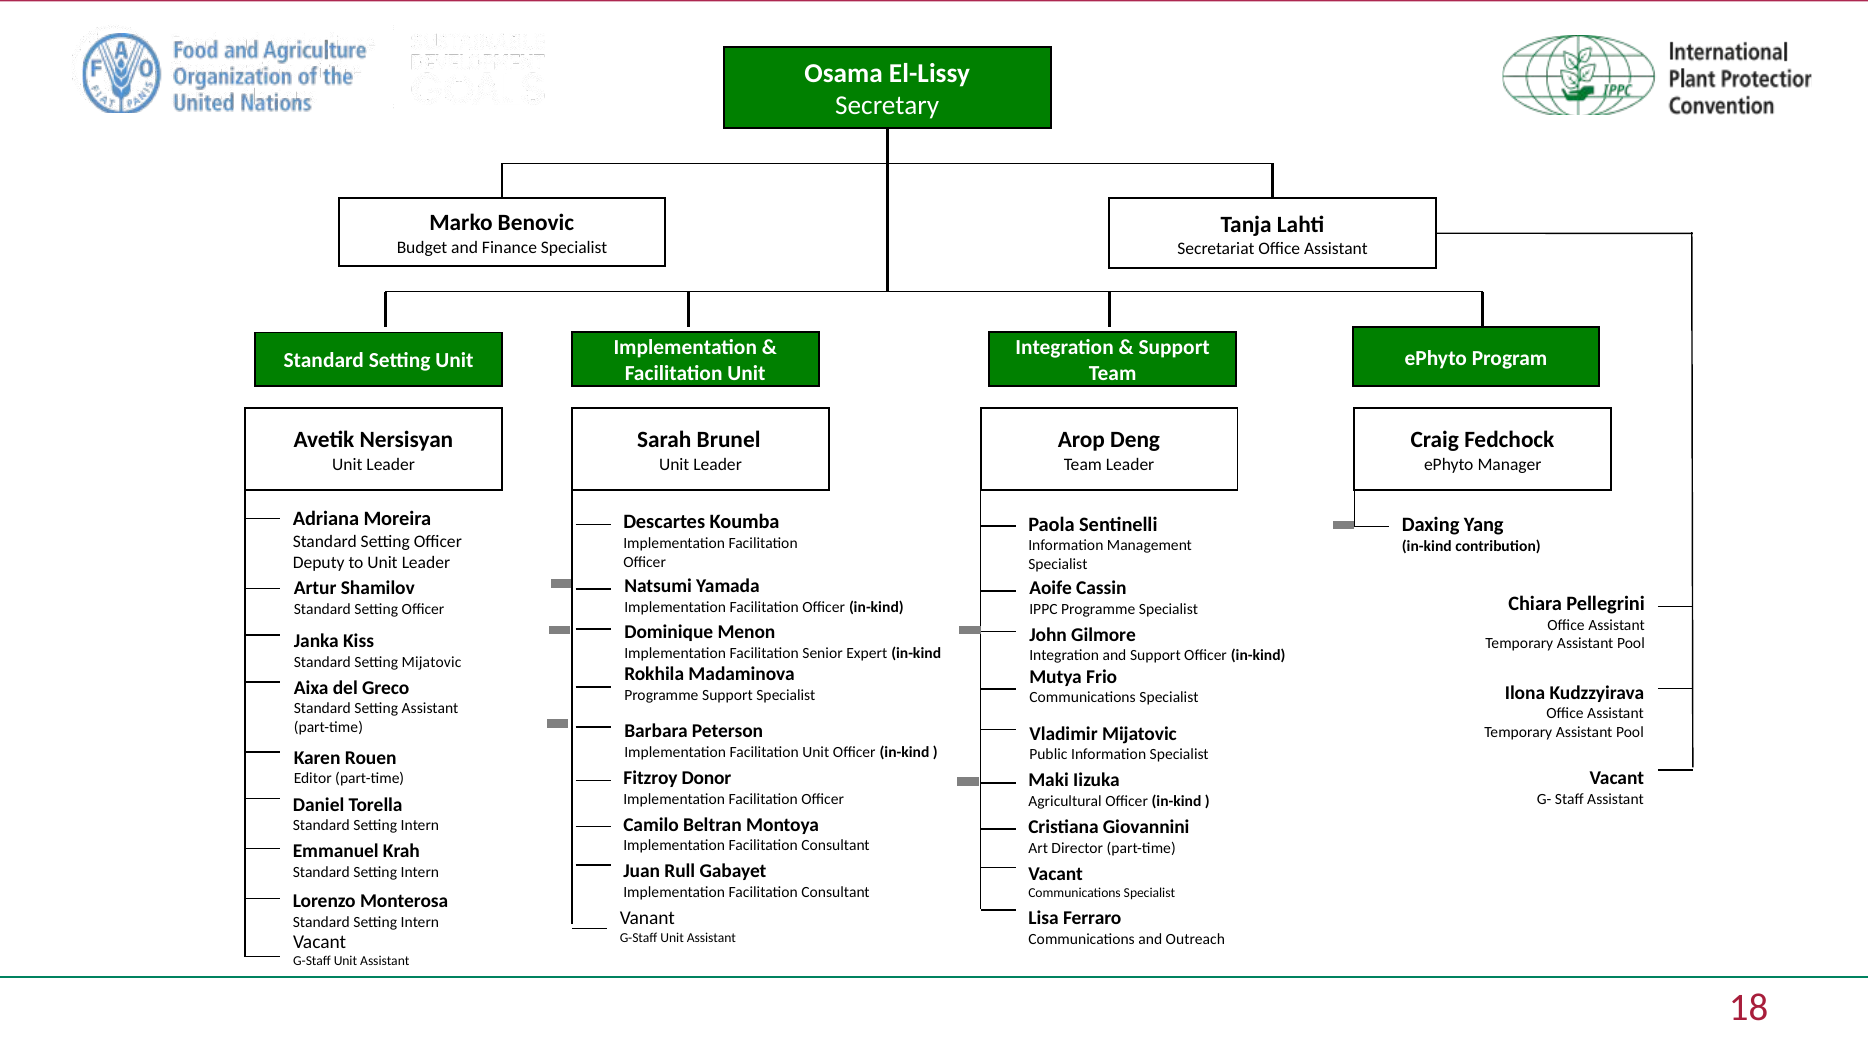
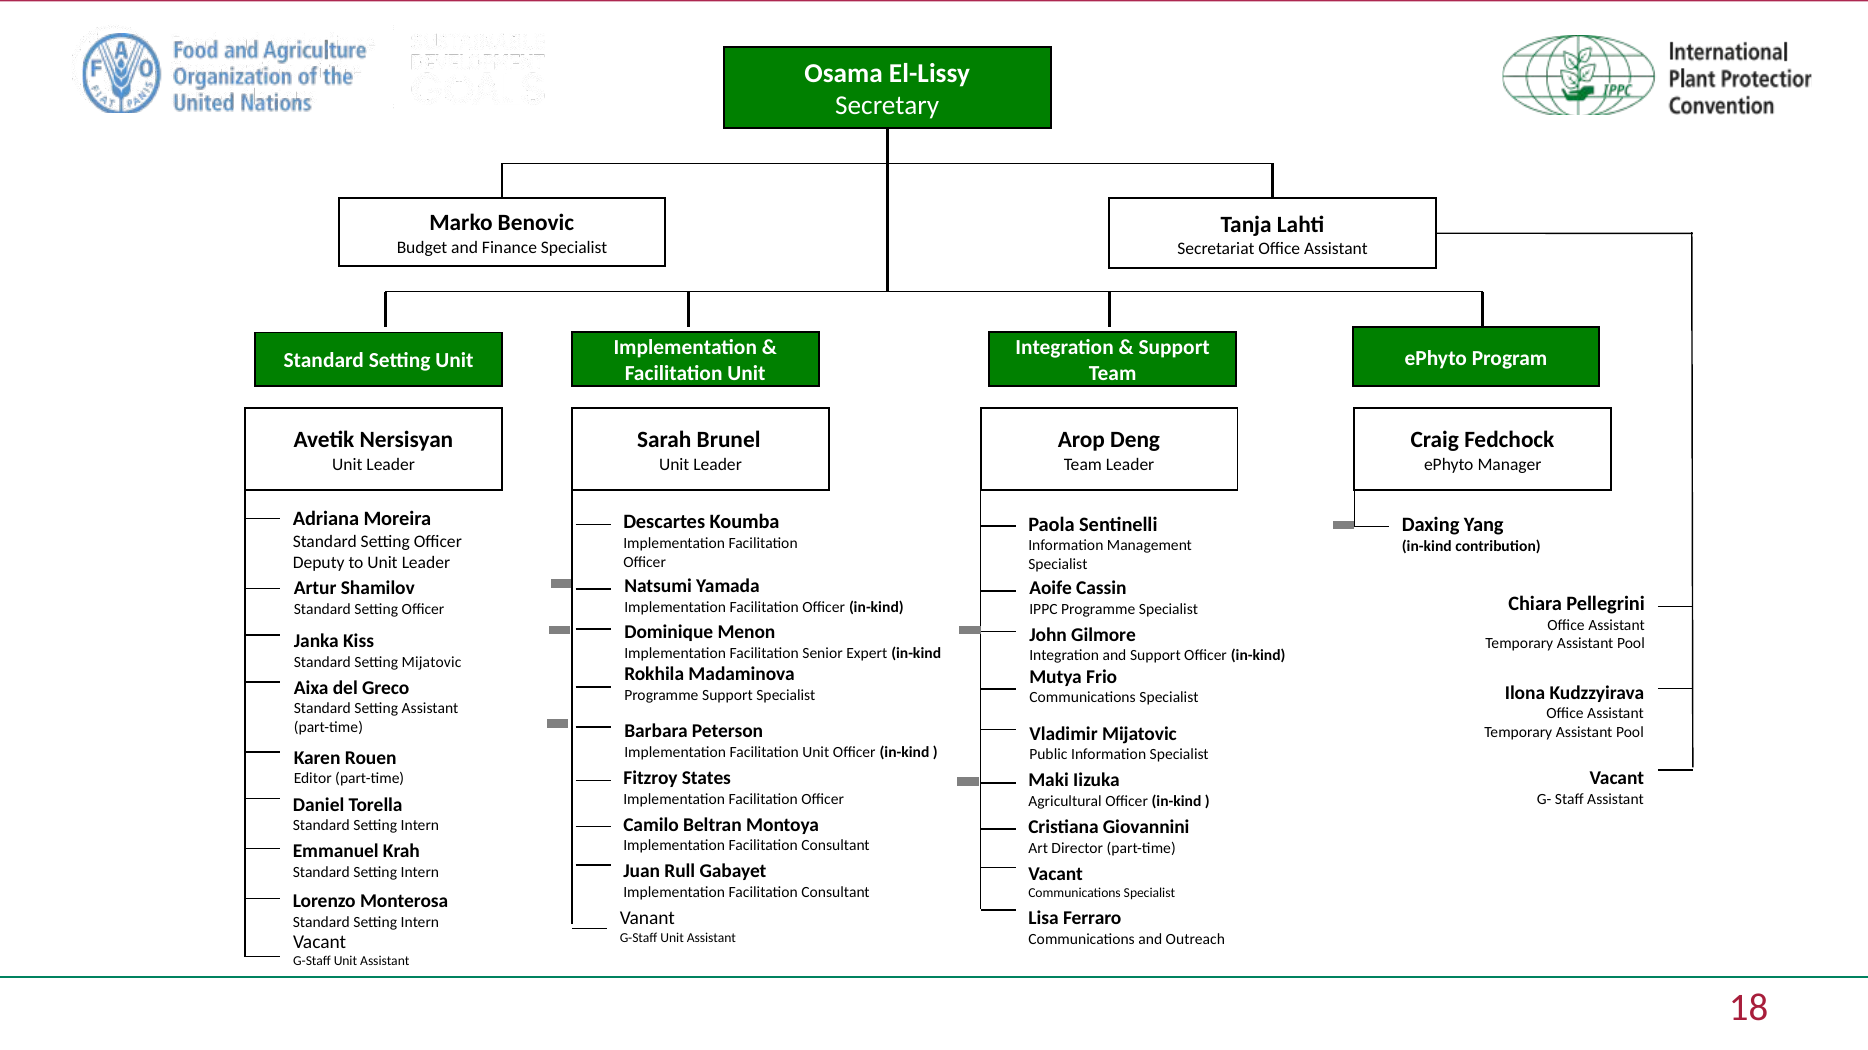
Donor: Donor -> States
